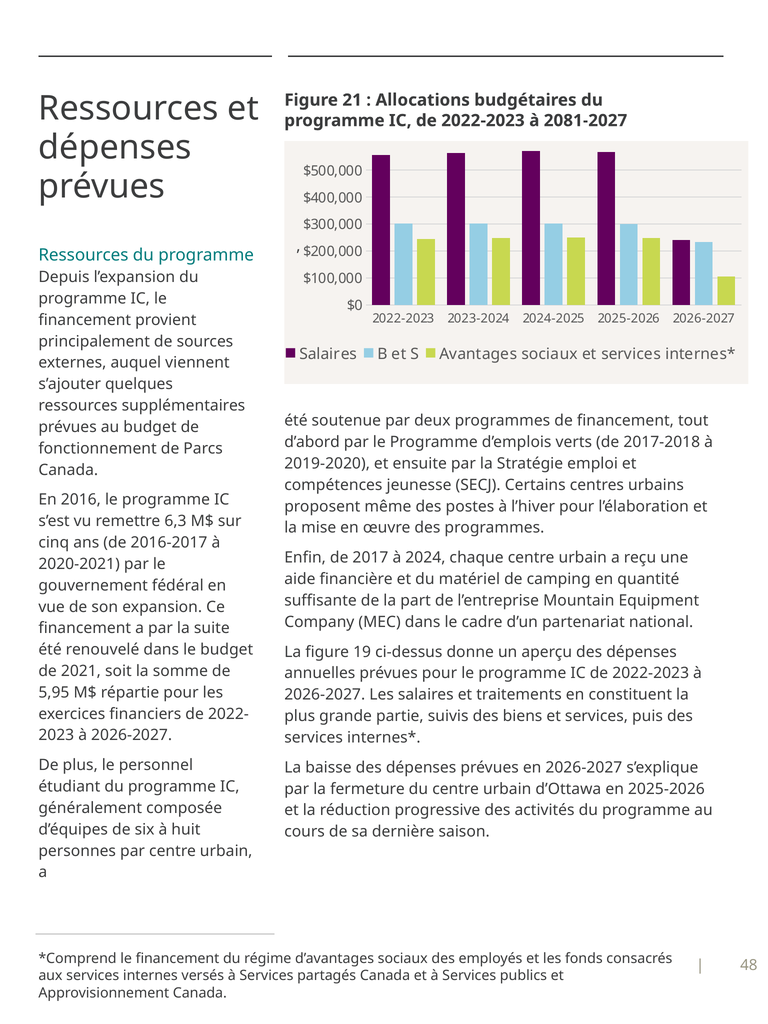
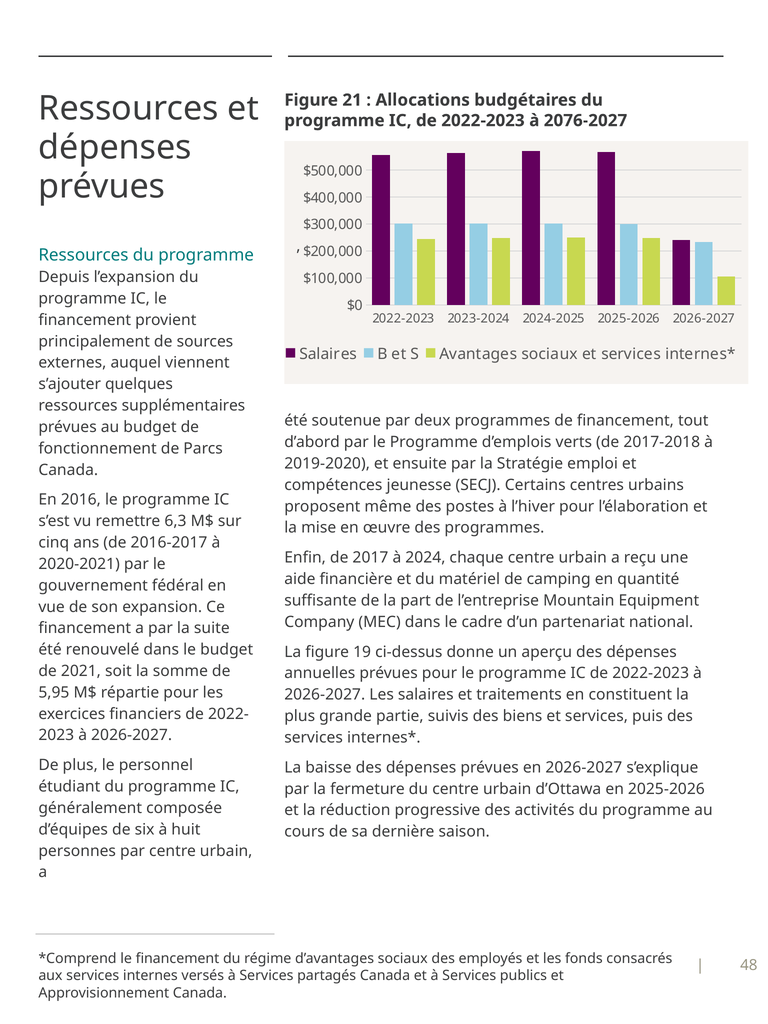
2081-2027: 2081-2027 -> 2076-2027
